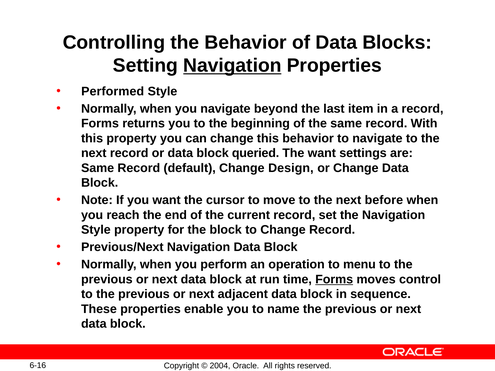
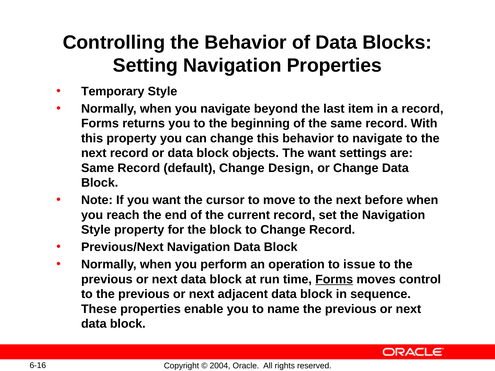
Navigation at (232, 66) underline: present -> none
Performed: Performed -> Temporary
queried: queried -> objects
menu: menu -> issue
